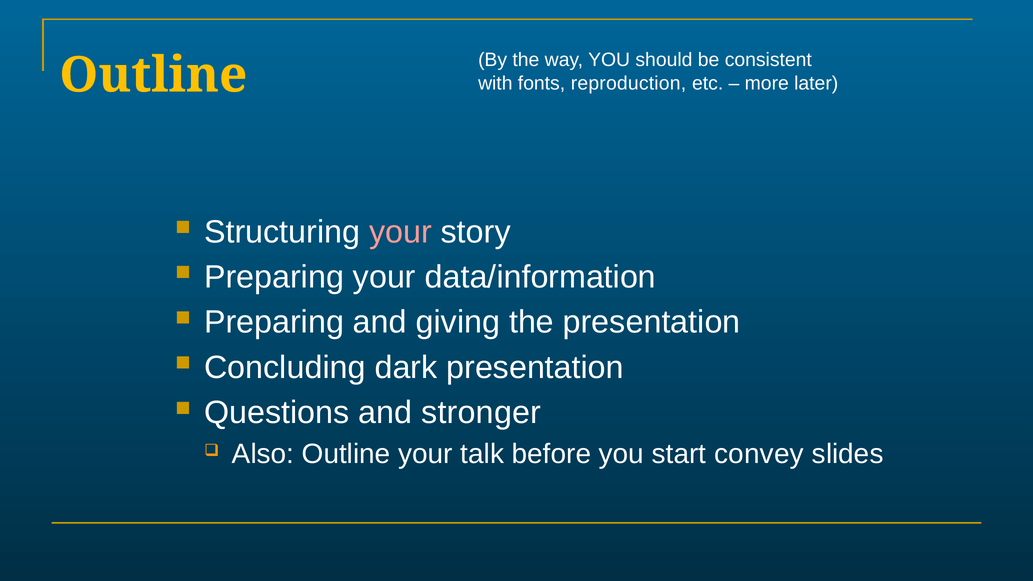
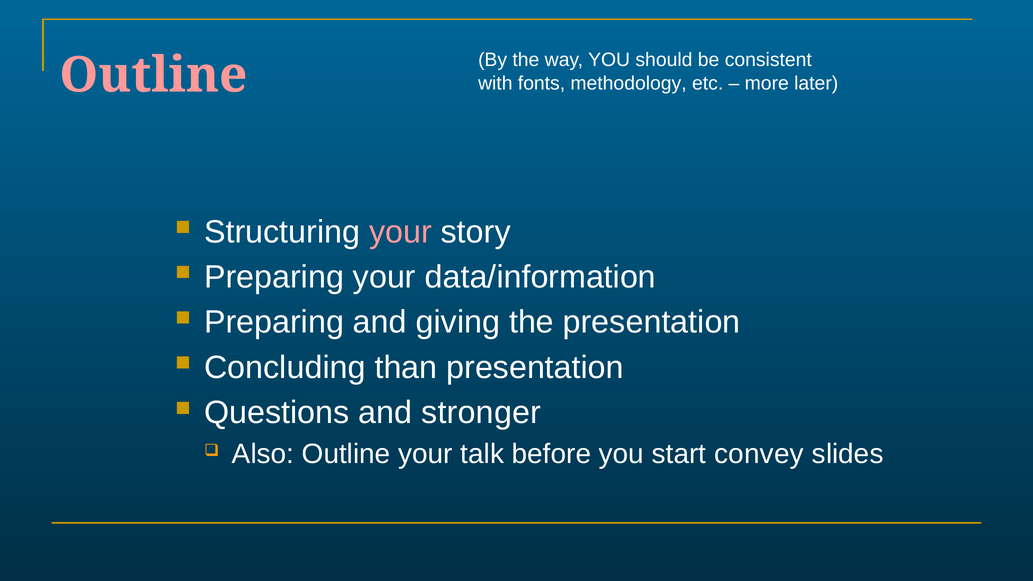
Outline at (153, 75) colour: yellow -> pink
reproduction: reproduction -> methodology
dark: dark -> than
